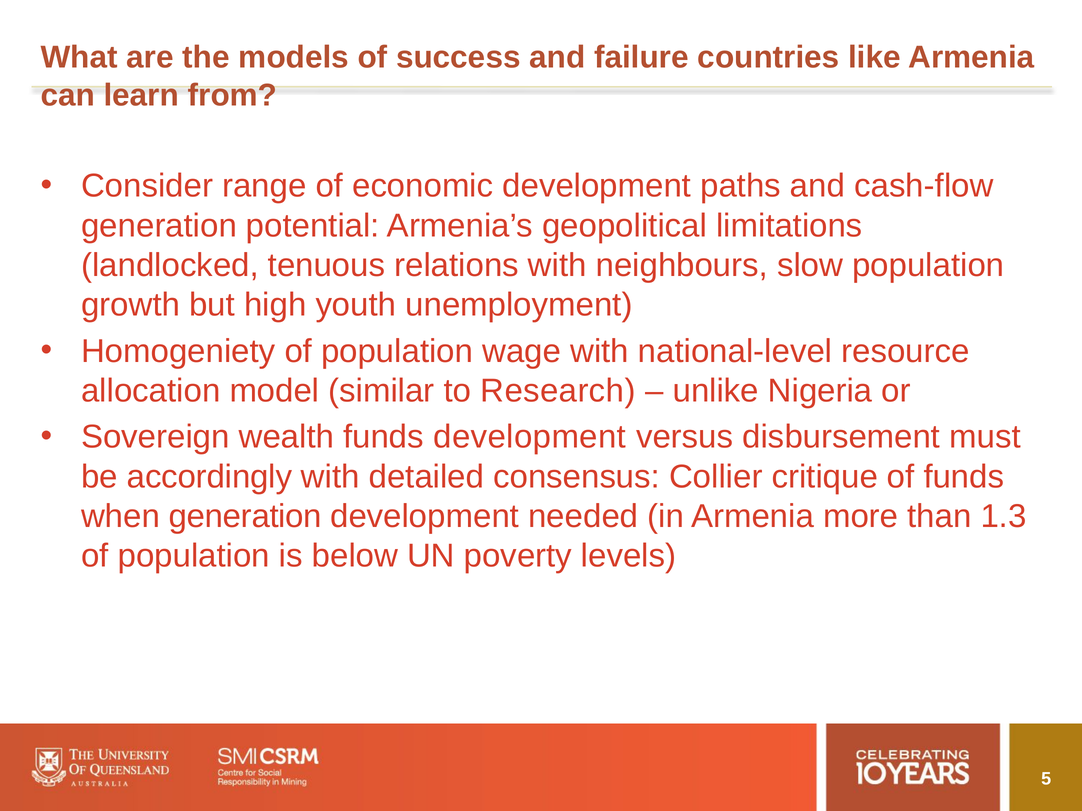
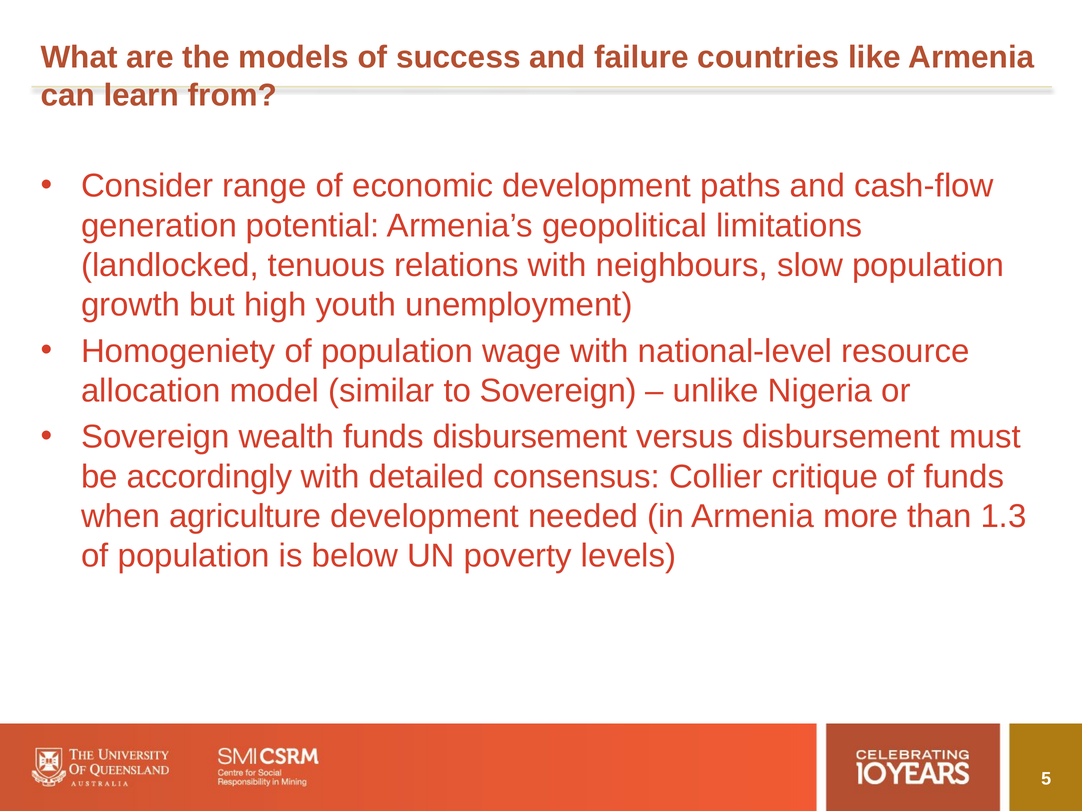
to Research: Research -> Sovereign
funds development: development -> disbursement
when generation: generation -> agriculture
